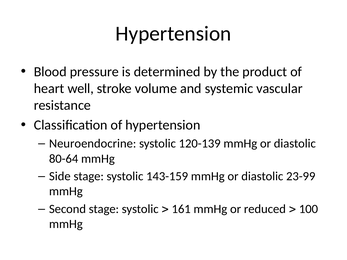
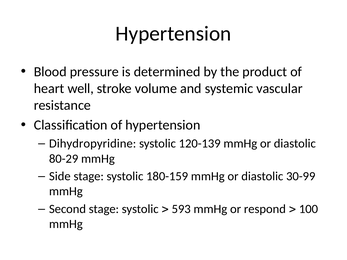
Neuroendocrine: Neuroendocrine -> Dihydropyridine
80-64: 80-64 -> 80-29
143-159: 143-159 -> 180-159
23-99: 23-99 -> 30-99
161: 161 -> 593
reduced: reduced -> respond
